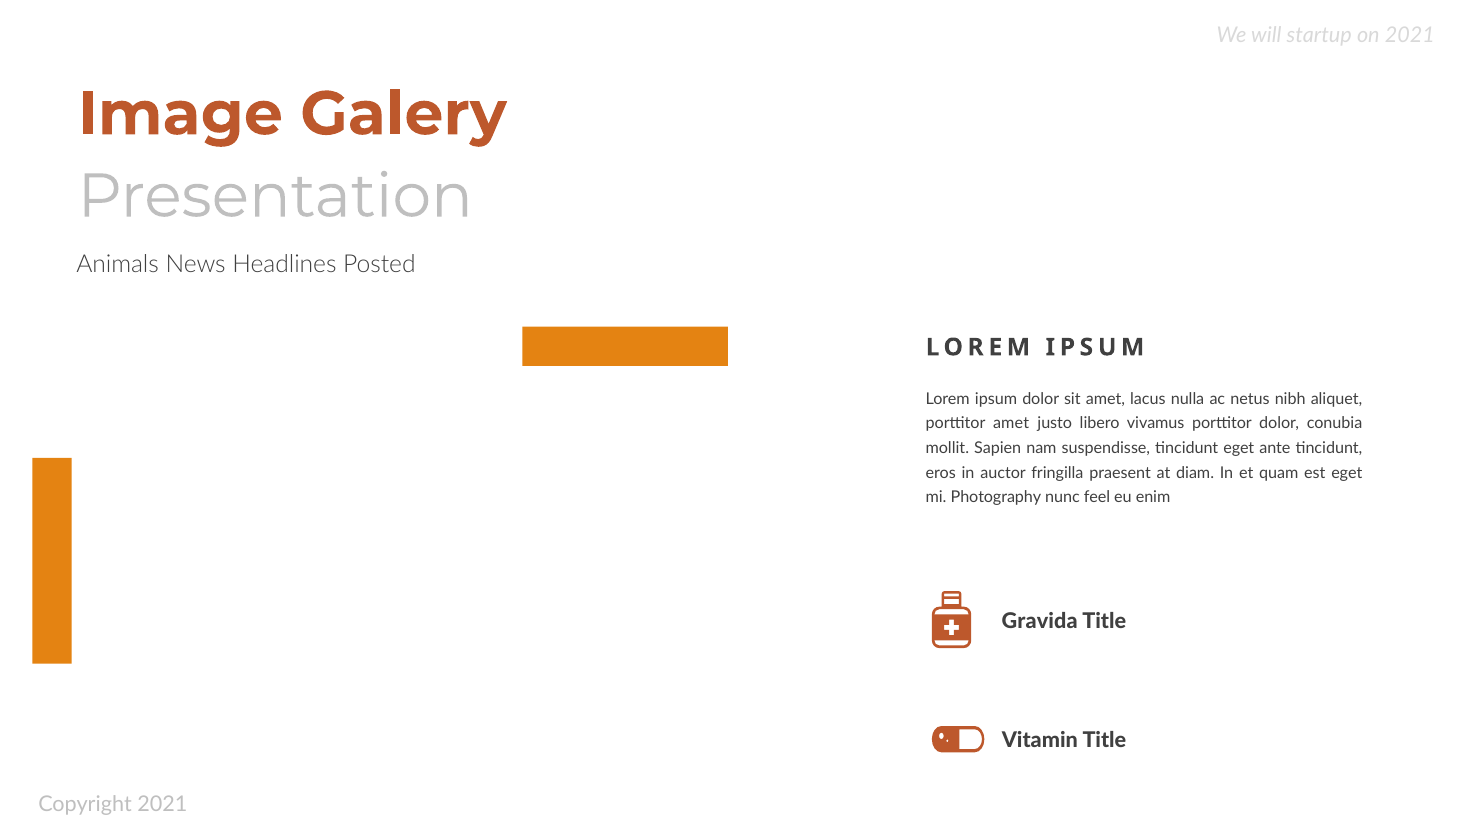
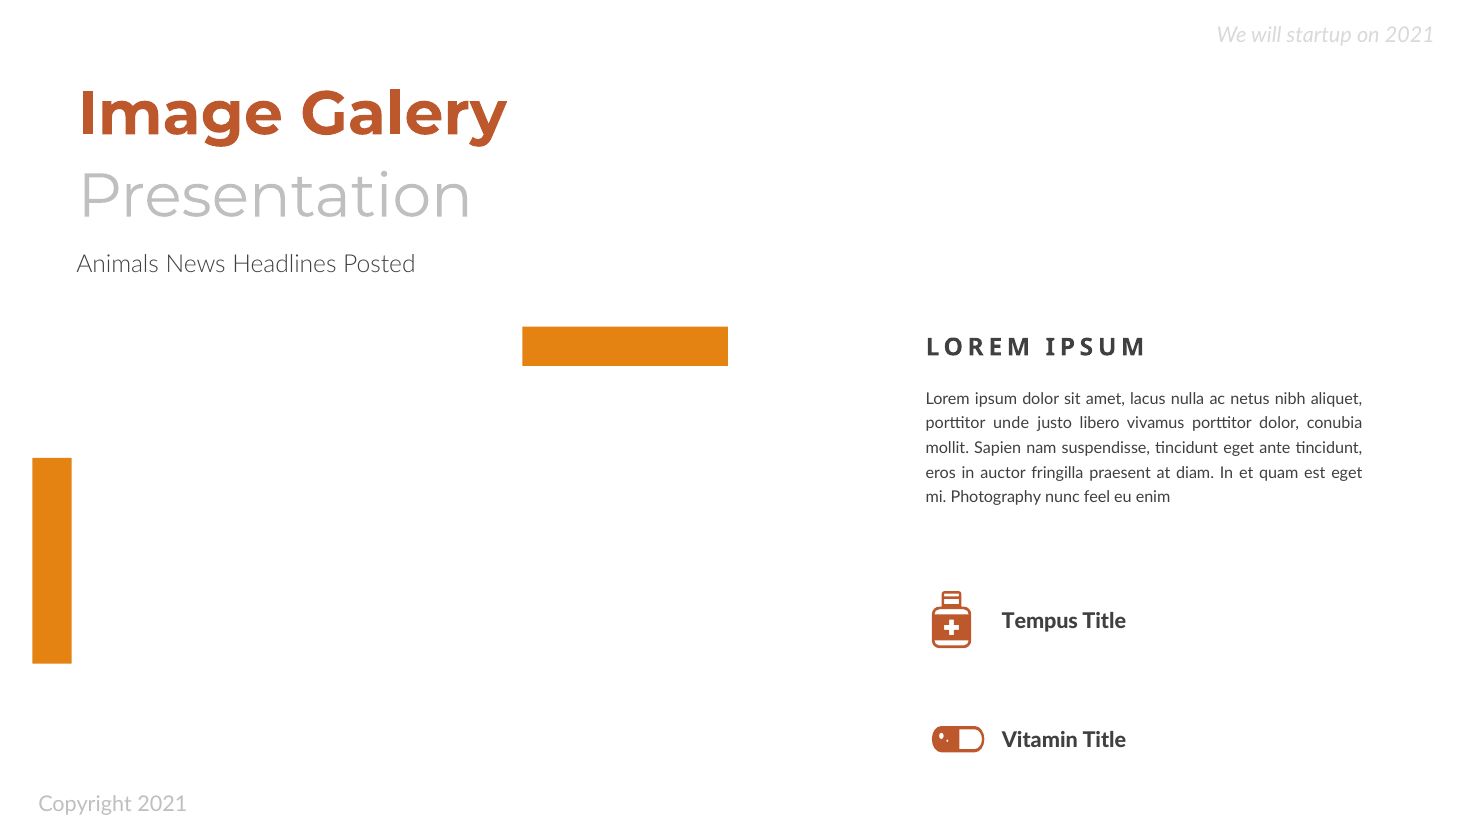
porttitor amet: amet -> unde
Gravida: Gravida -> Tempus
